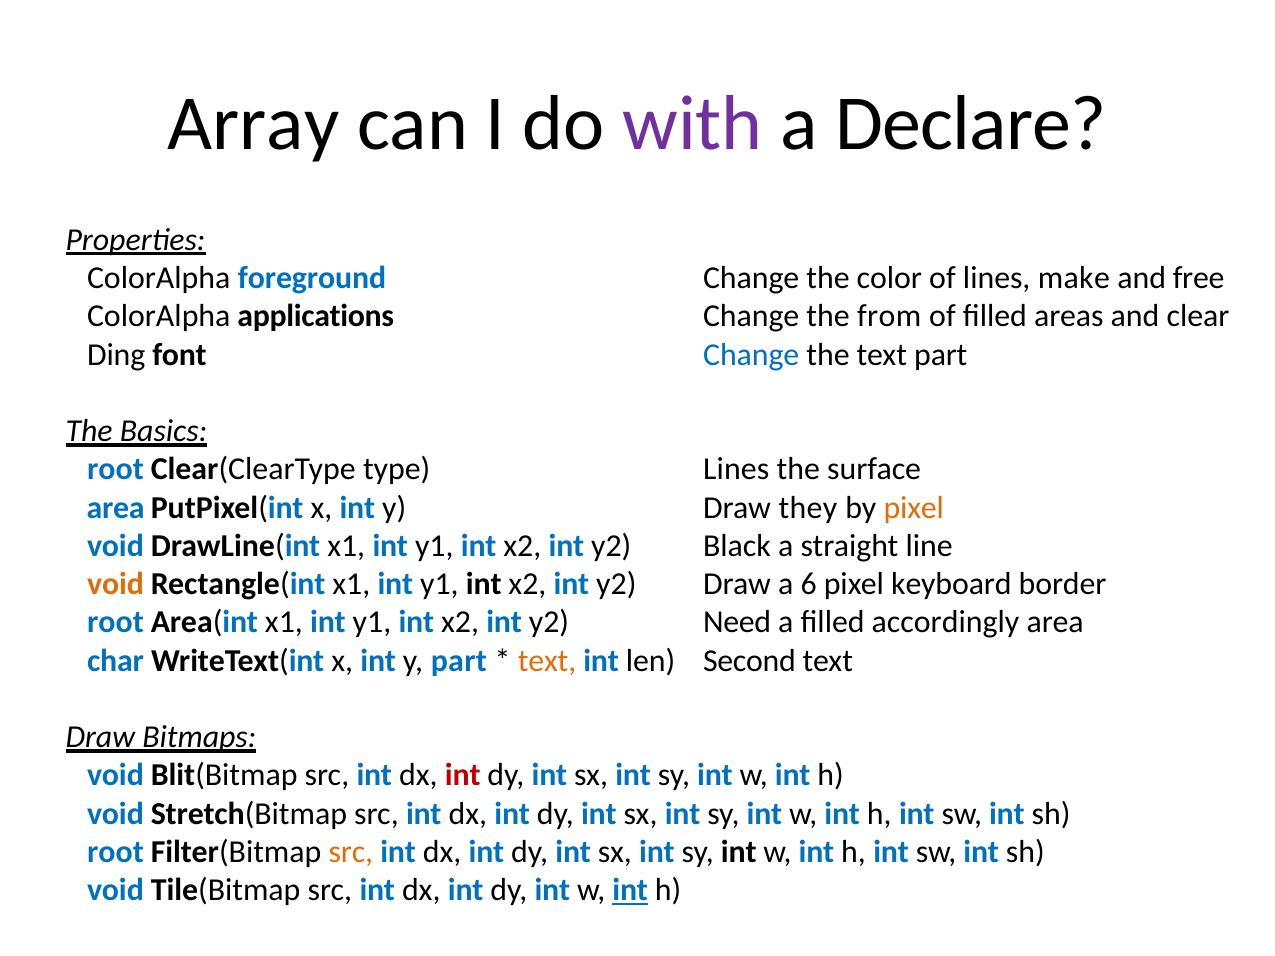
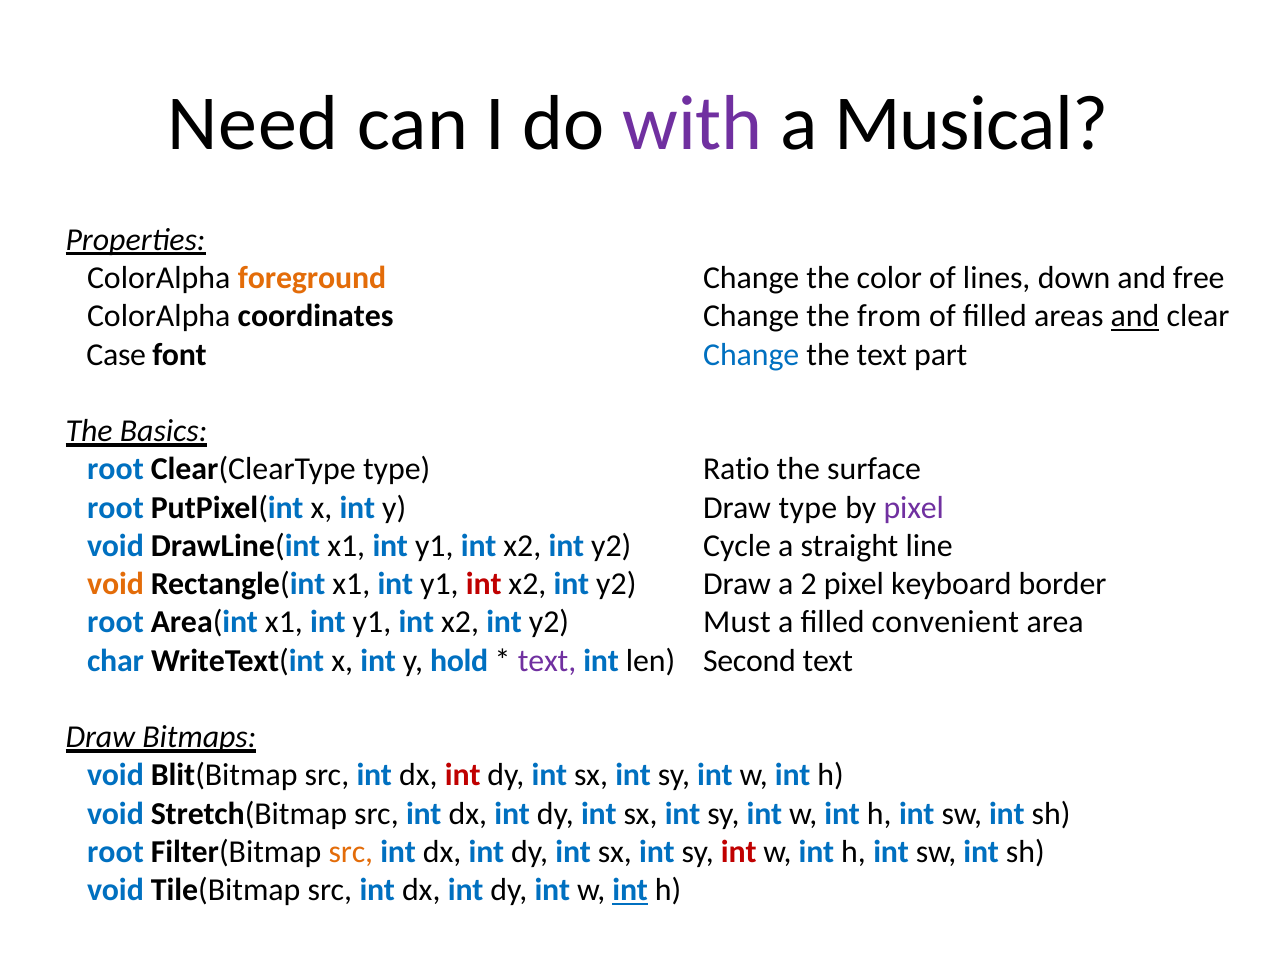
Array: Array -> Need
Declare: Declare -> Musical
foreground colour: blue -> orange
make: make -> down
applications: applications -> coordinates
and at (1135, 317) underline: none -> present
Ding: Ding -> Case
type Lines: Lines -> Ratio
area at (116, 508): area -> root
Draw they: they -> type
pixel at (914, 508) colour: orange -> purple
Black: Black -> Cycle
int at (484, 584) colour: black -> red
6: 6 -> 2
Need: Need -> Must
accordingly: accordingly -> convenient
y part: part -> hold
text at (547, 661) colour: orange -> purple
int at (739, 852) colour: black -> red
